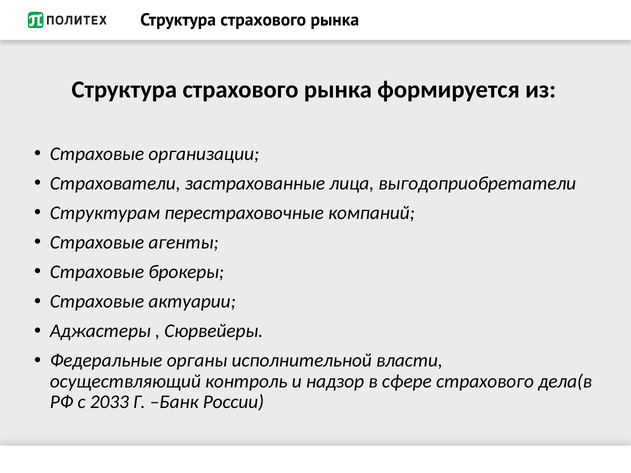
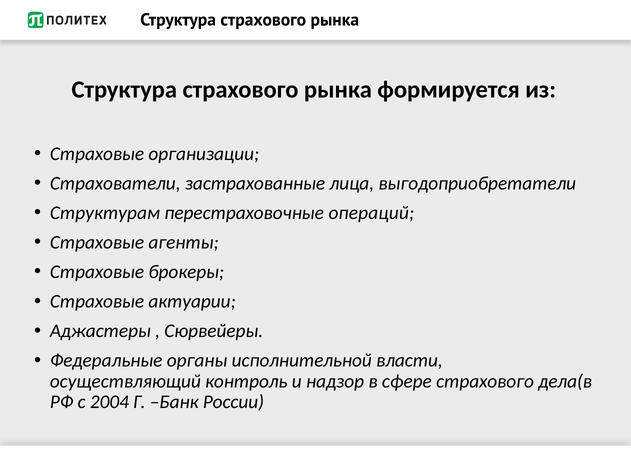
компаний: компаний -> операций
2033: 2033 -> 2004
